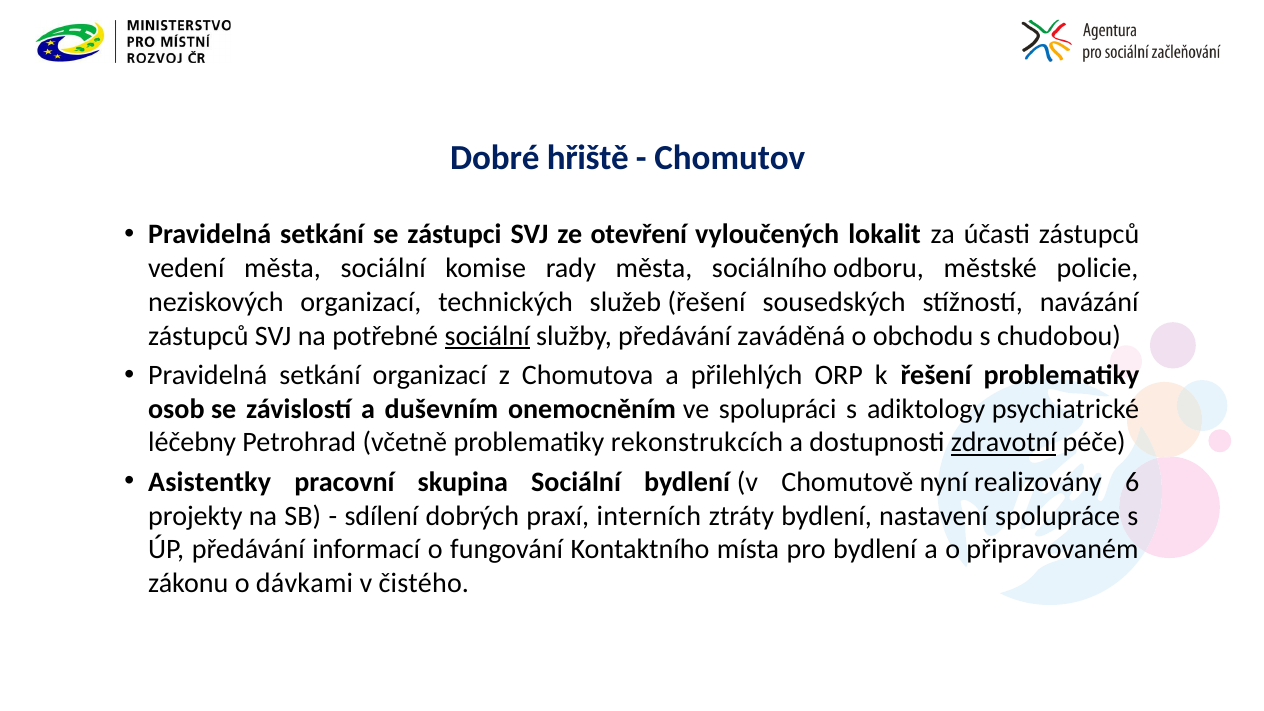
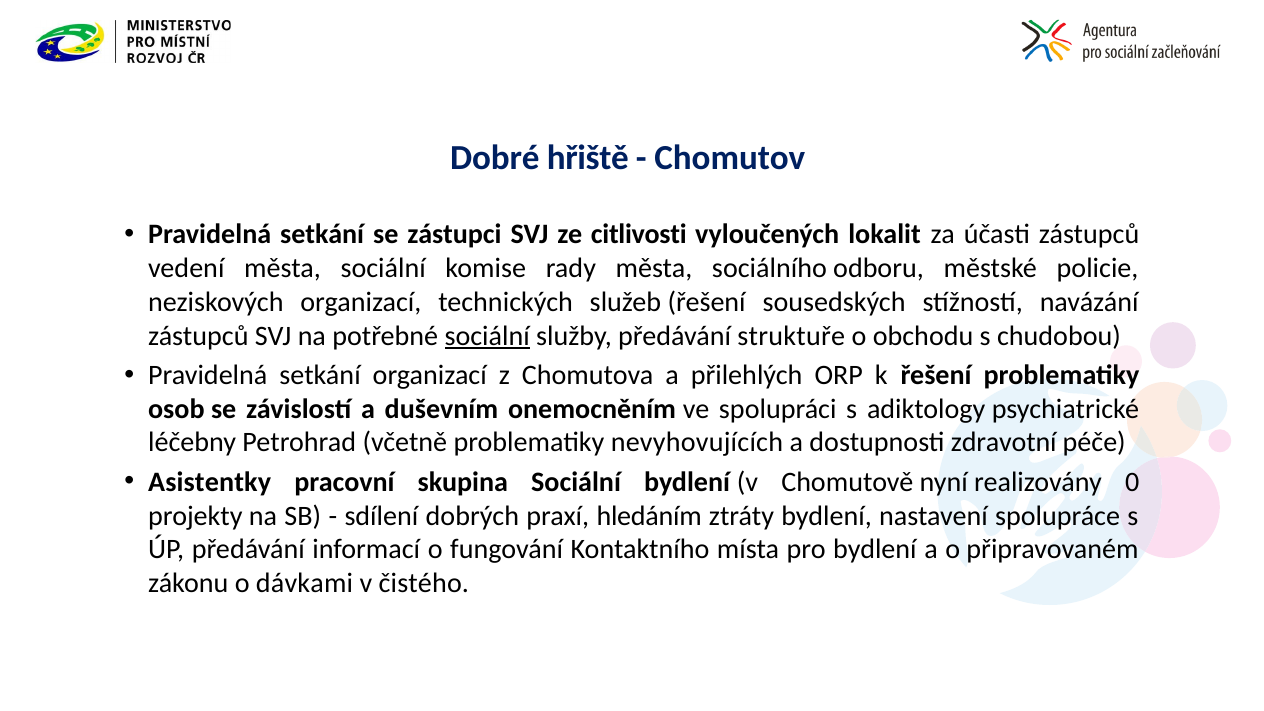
otevření: otevření -> citlivosti
zaváděná: zaváděná -> struktuře
rekonstrukcích: rekonstrukcích -> nevyhovujících
zdravotní underline: present -> none
6: 6 -> 0
interních: interních -> hledáním
